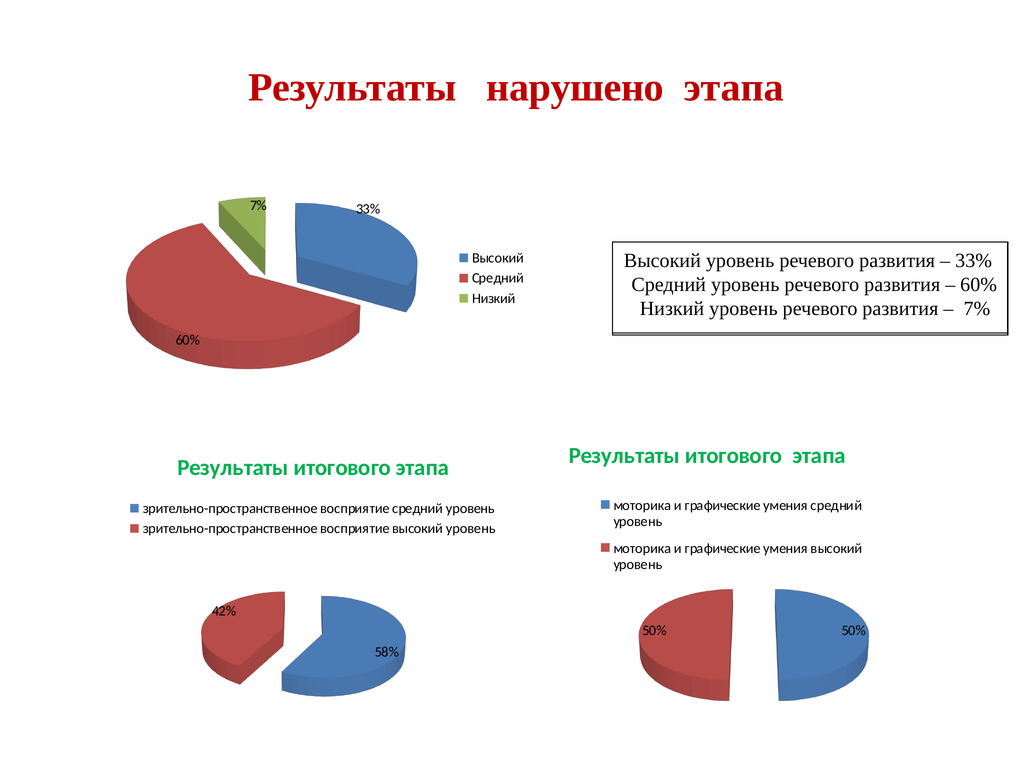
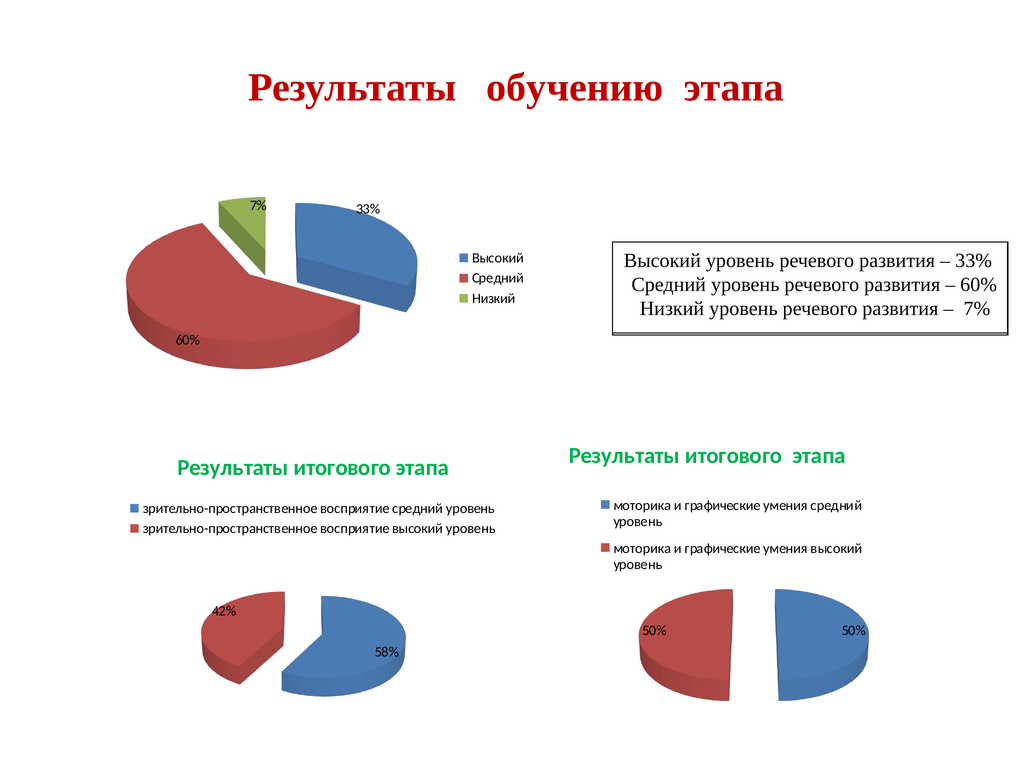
нарушено: нарушено -> обучению
